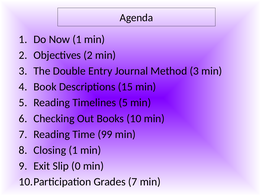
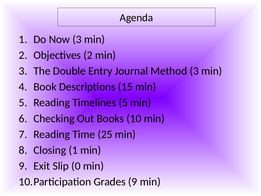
Now 1: 1 -> 3
99: 99 -> 25
Grades 7: 7 -> 9
